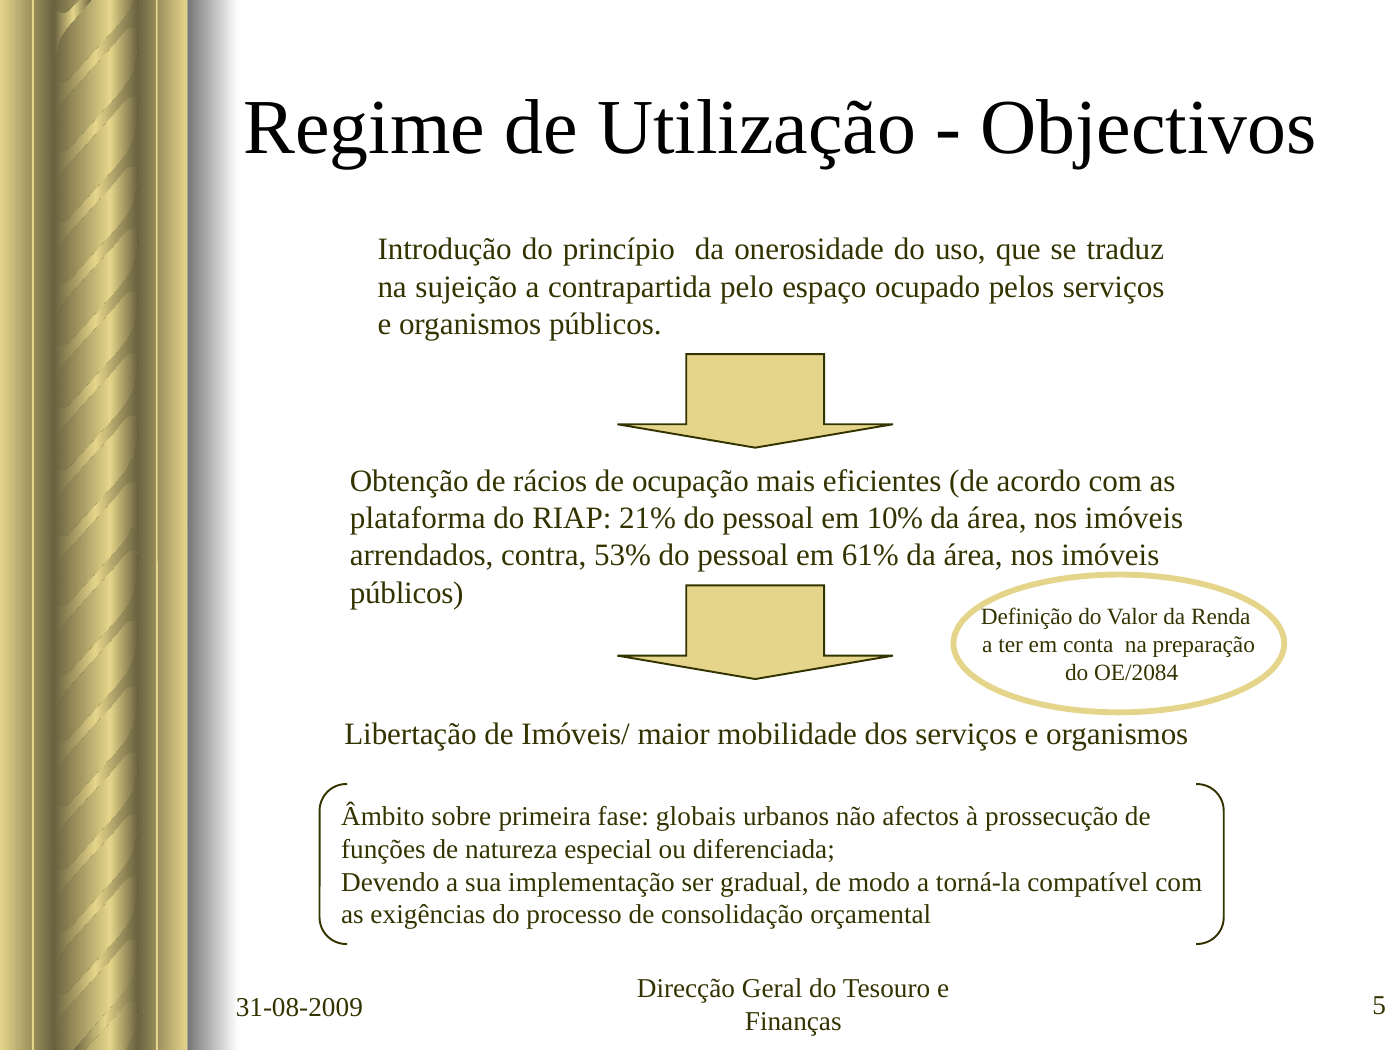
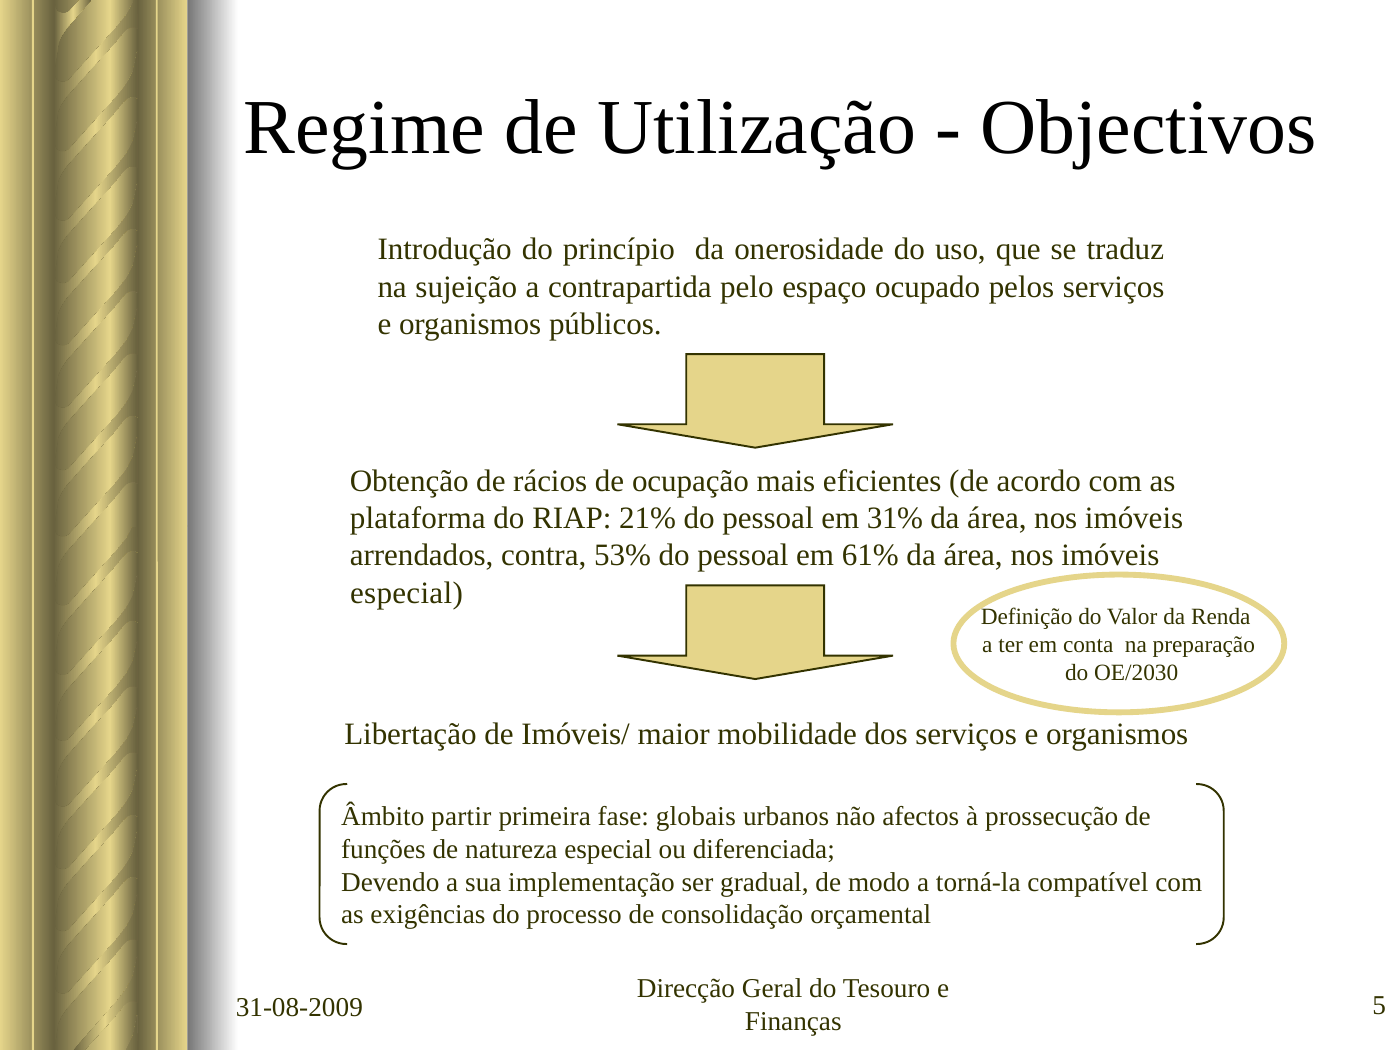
10%: 10% -> 31%
públicos at (407, 593): públicos -> especial
OE/2084: OE/2084 -> OE/2030
sobre: sobre -> partir
